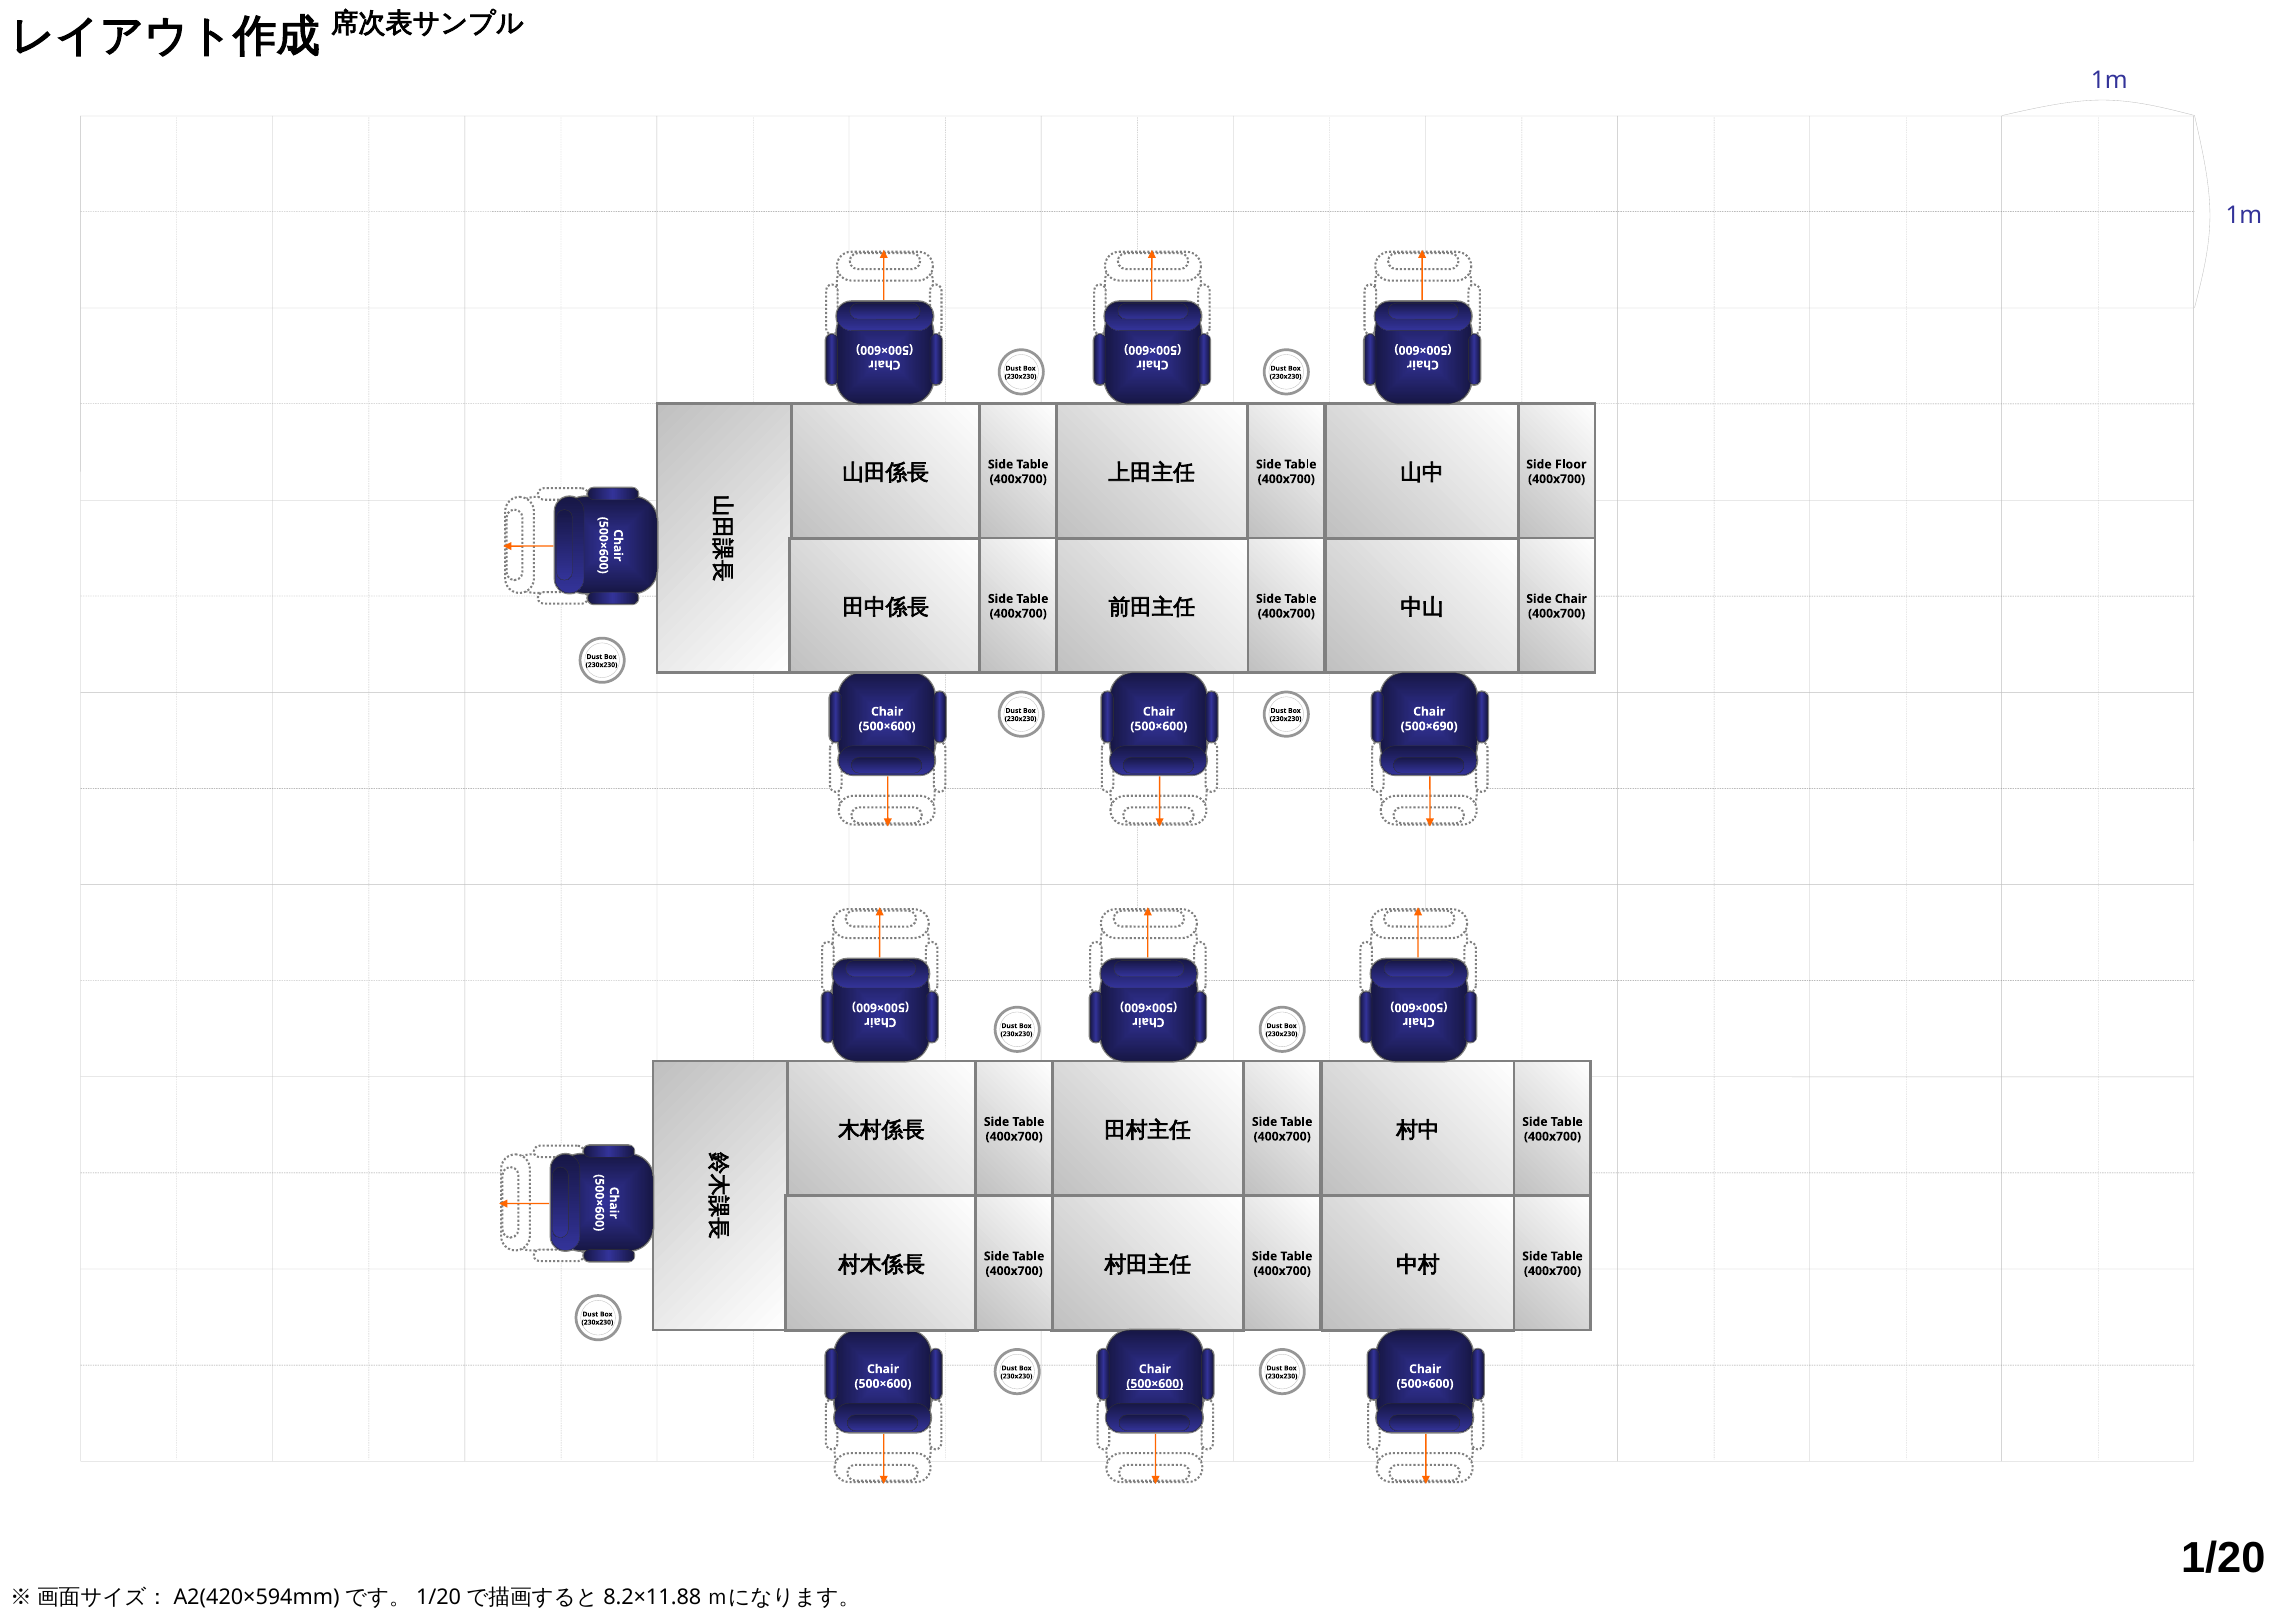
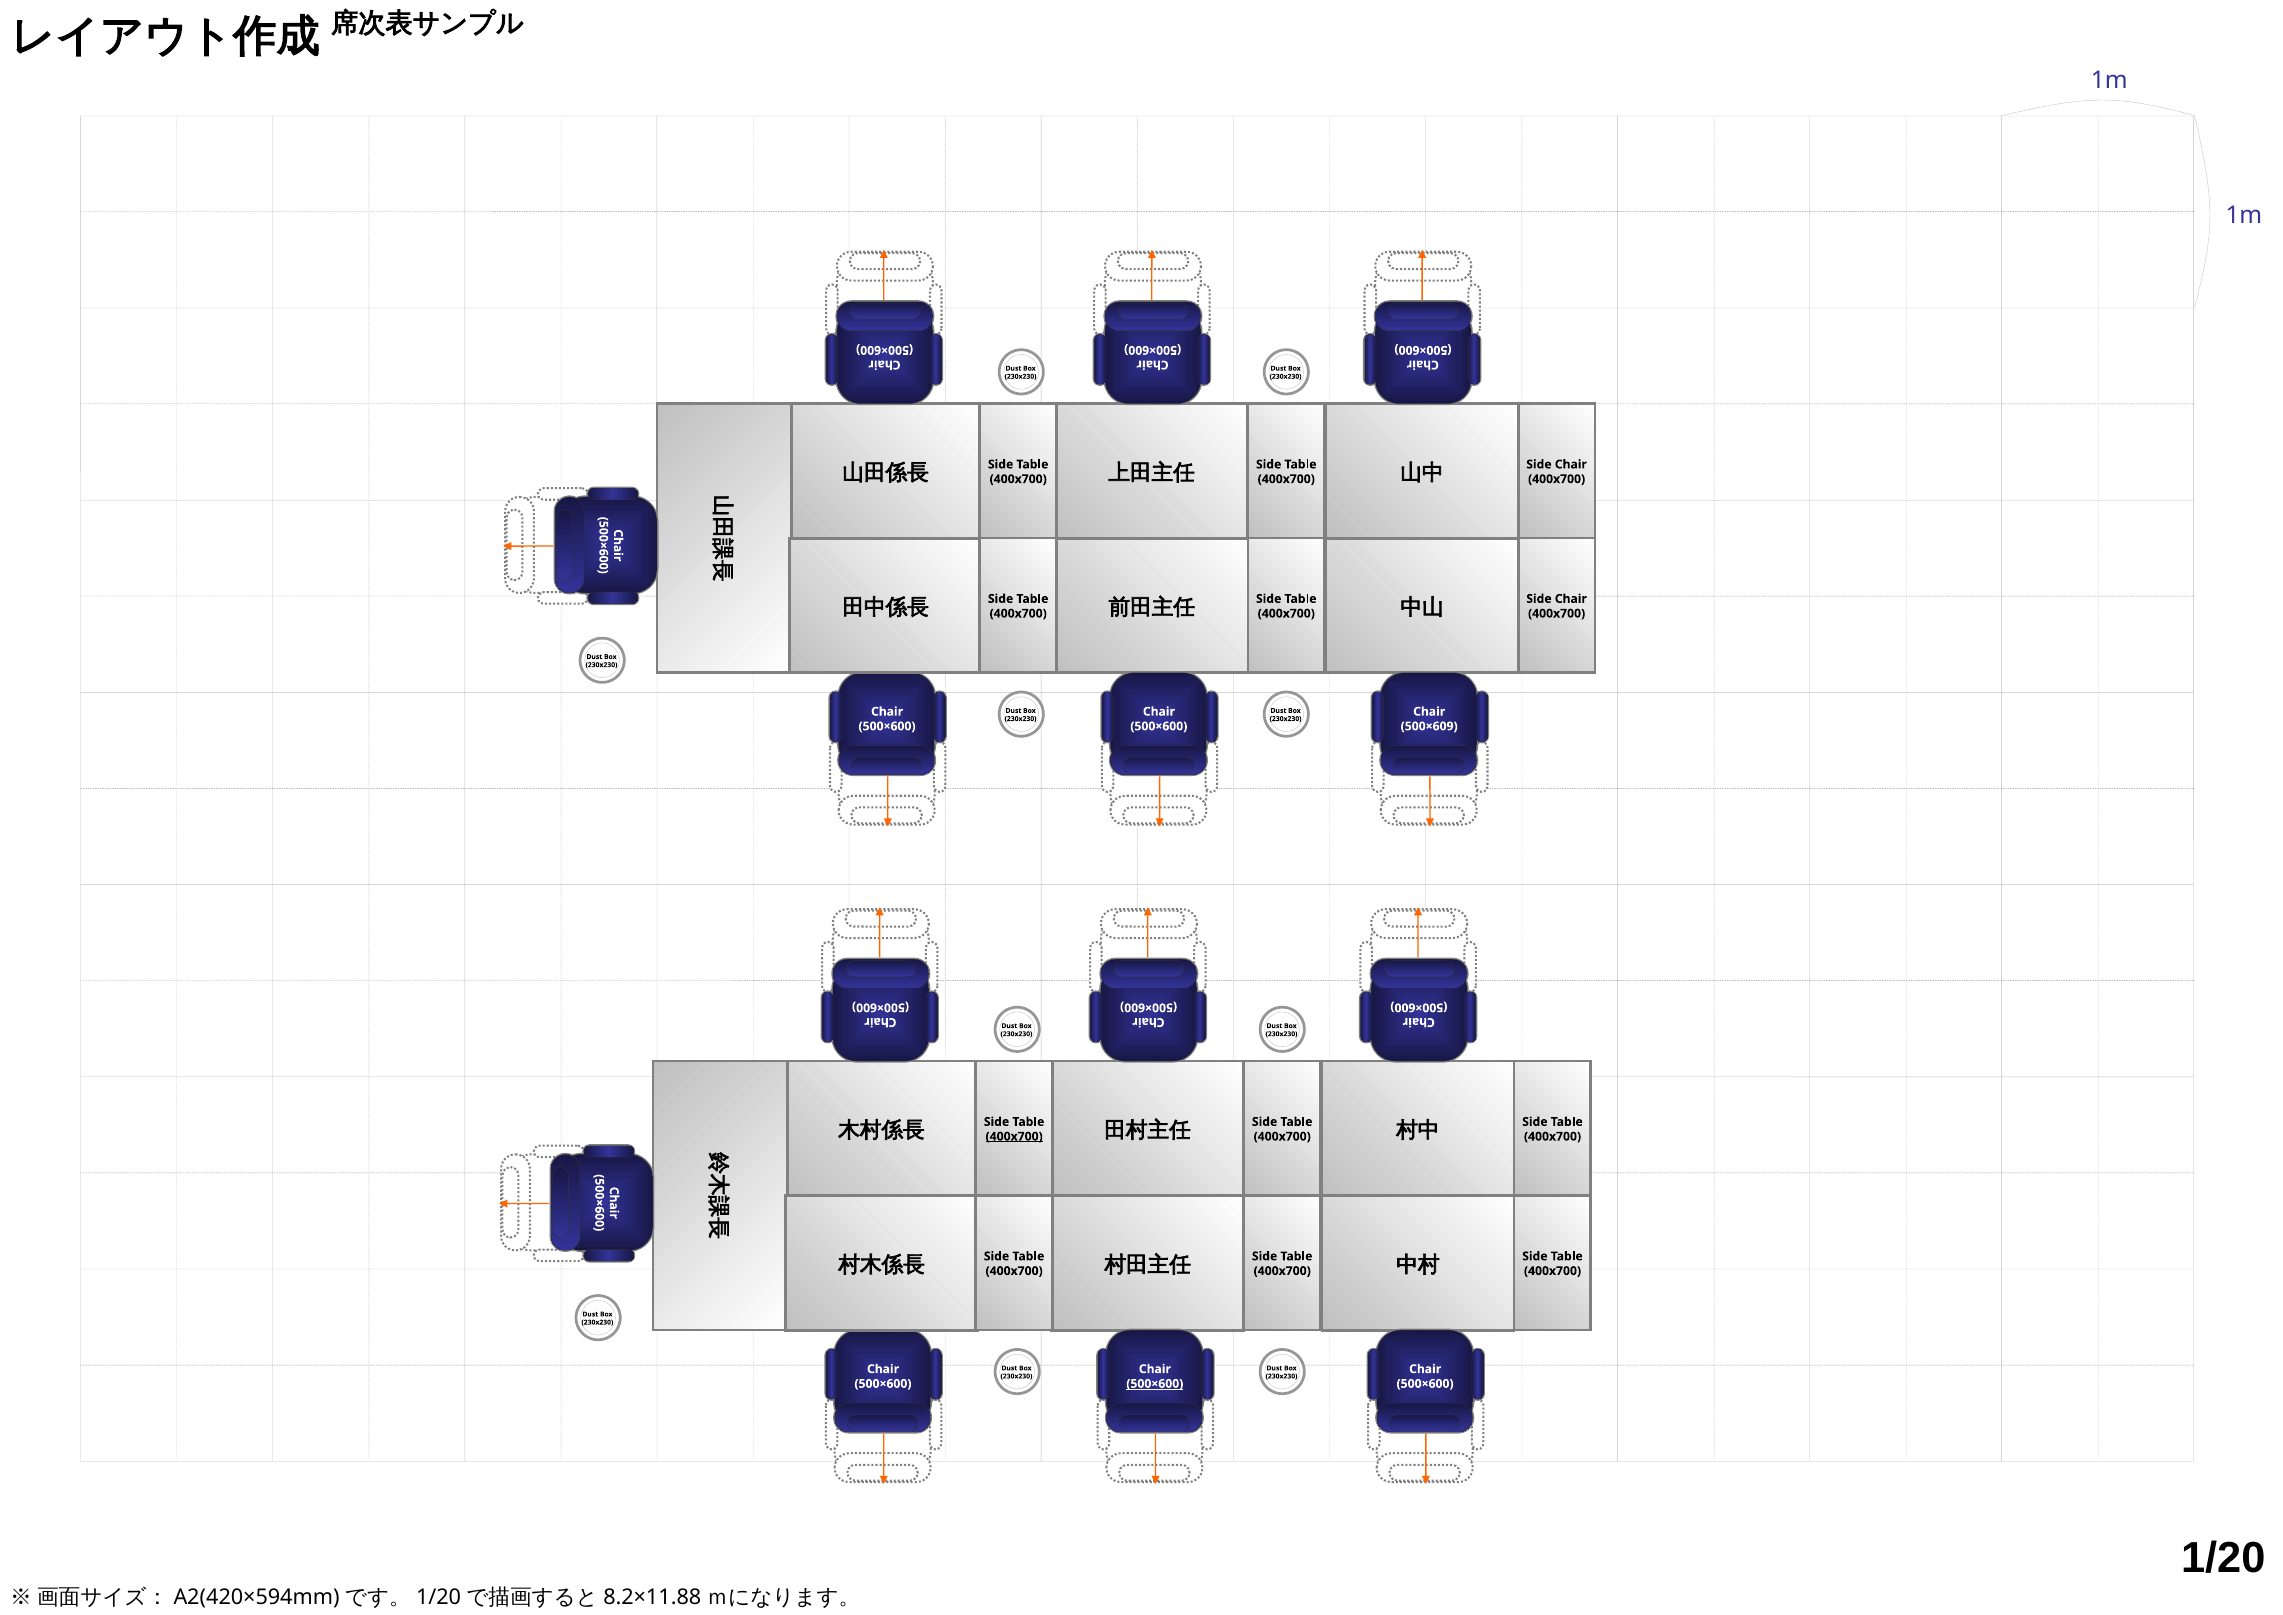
Floor at (1571, 464): Floor -> Chair
500×690: 500×690 -> 500×609
400x700 at (1014, 1136) underline: none -> present
